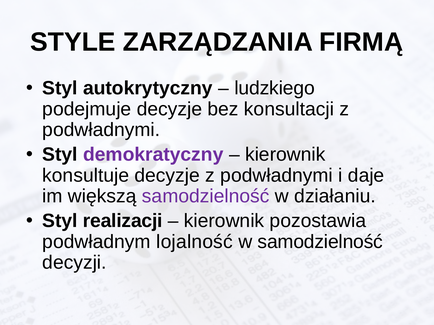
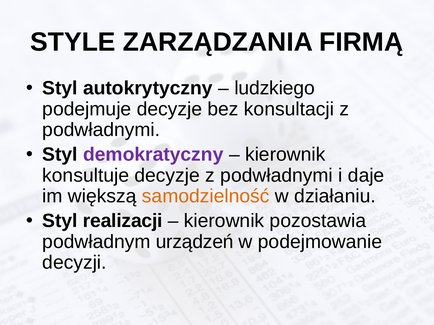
samodzielność at (206, 197) colour: purple -> orange
lojalność: lojalność -> urządzeń
w samodzielność: samodzielność -> podejmowanie
